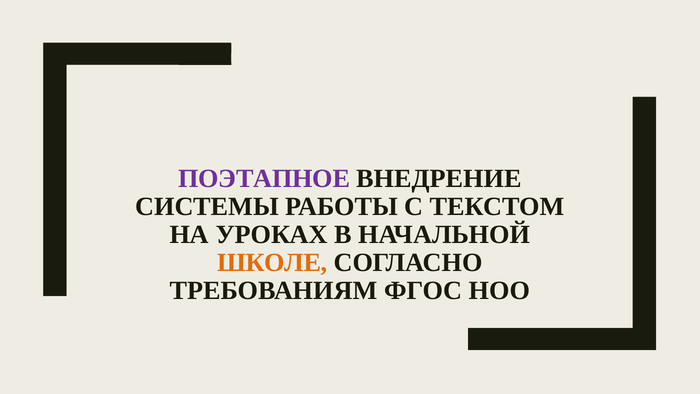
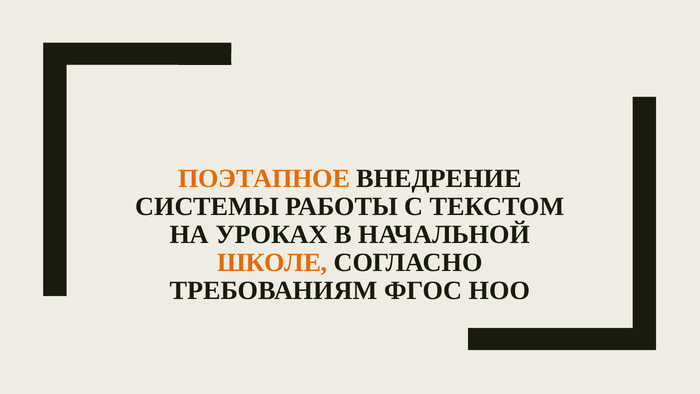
ПОЭТАПНОЕ colour: purple -> orange
